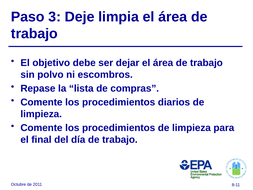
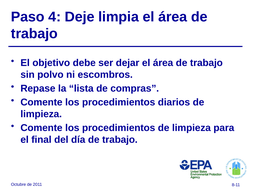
3: 3 -> 4
